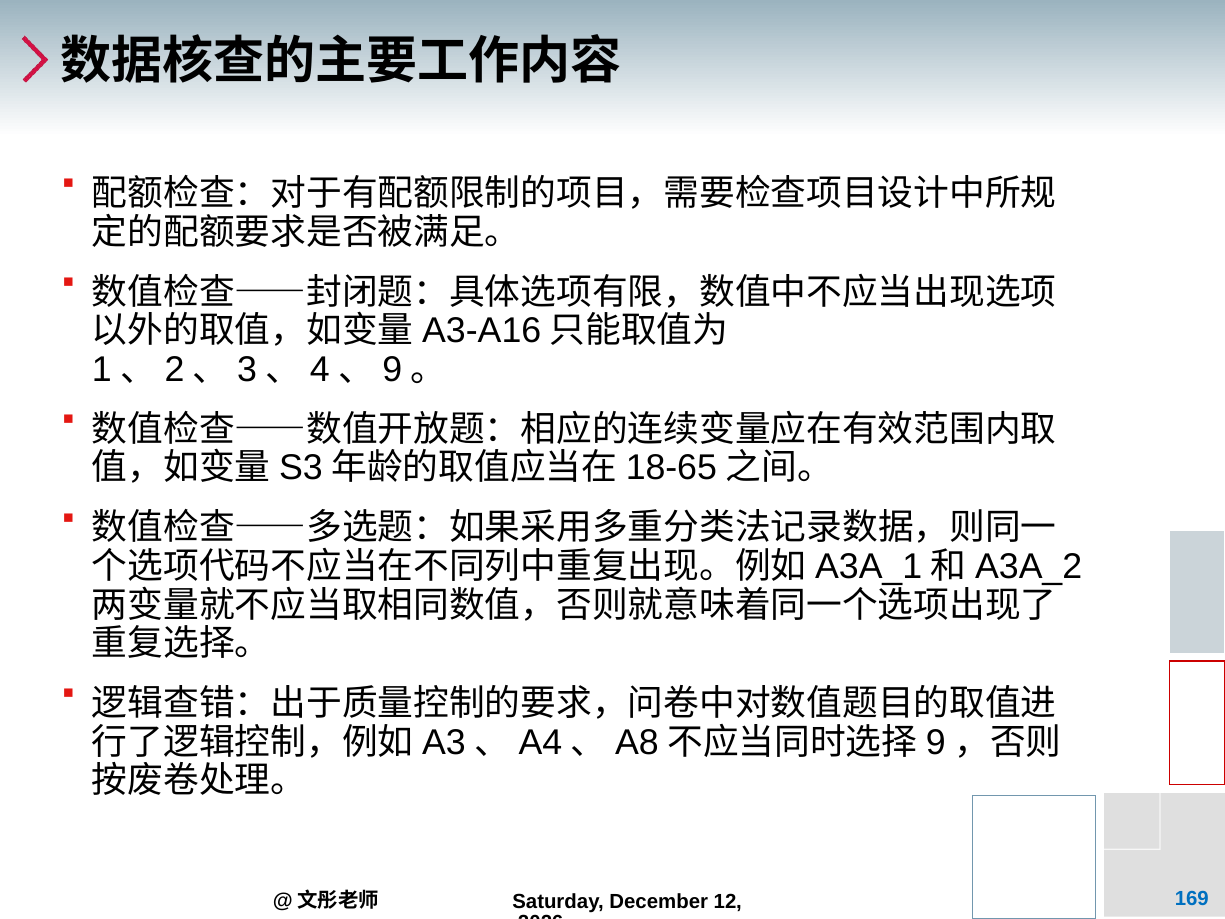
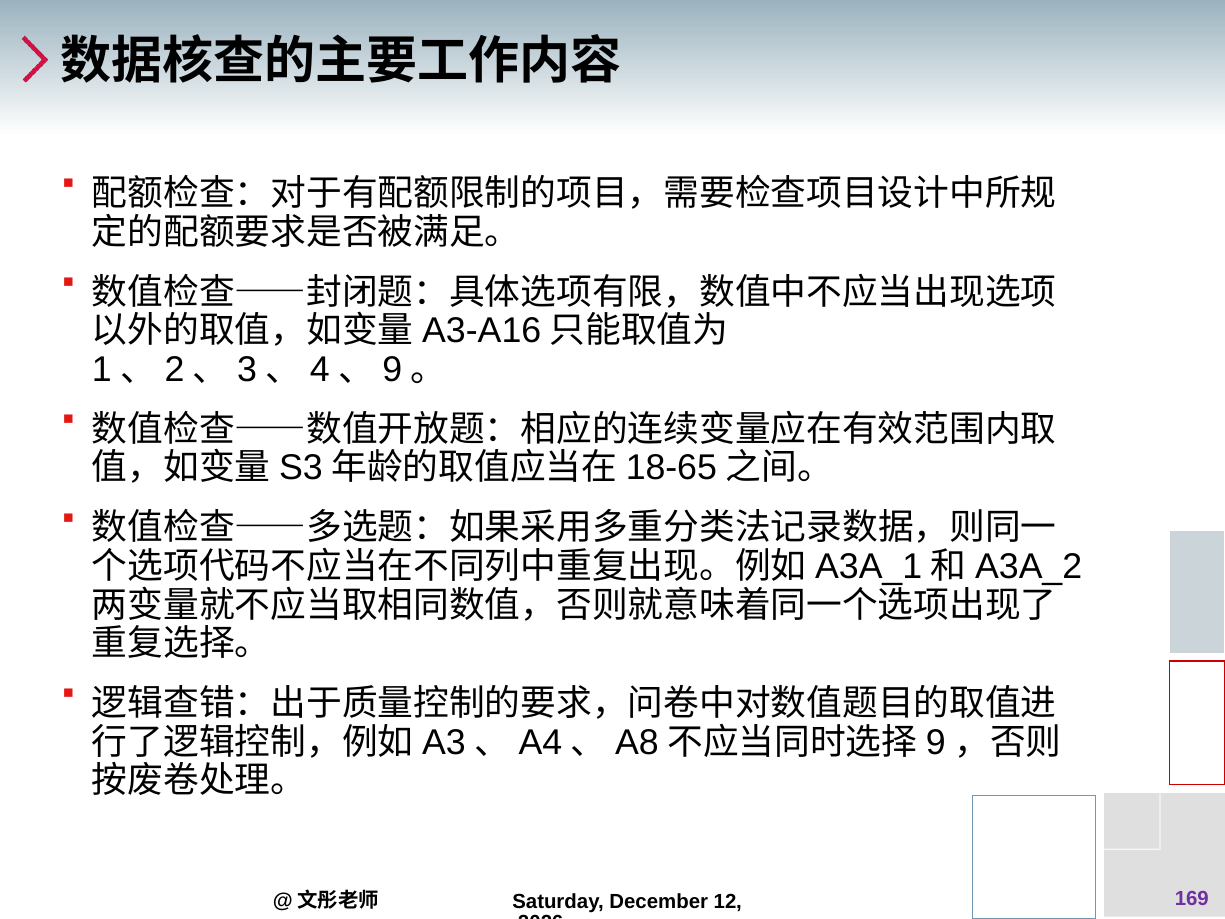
169 colour: blue -> purple
